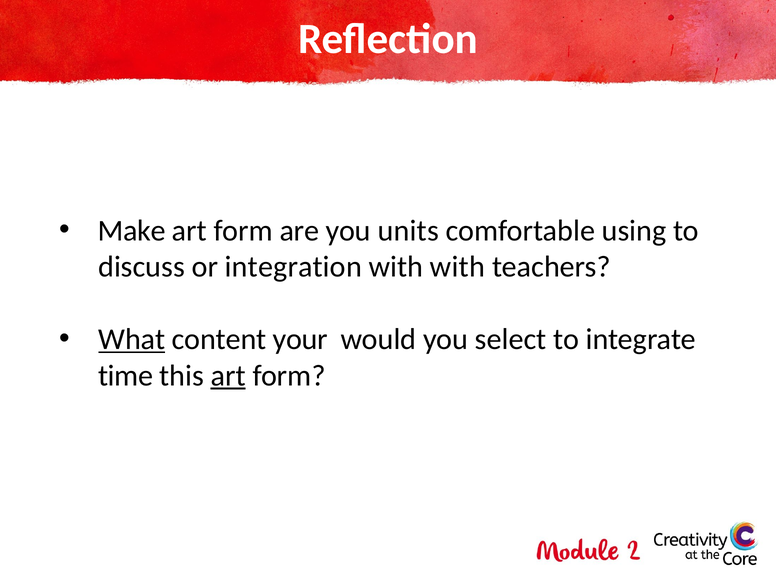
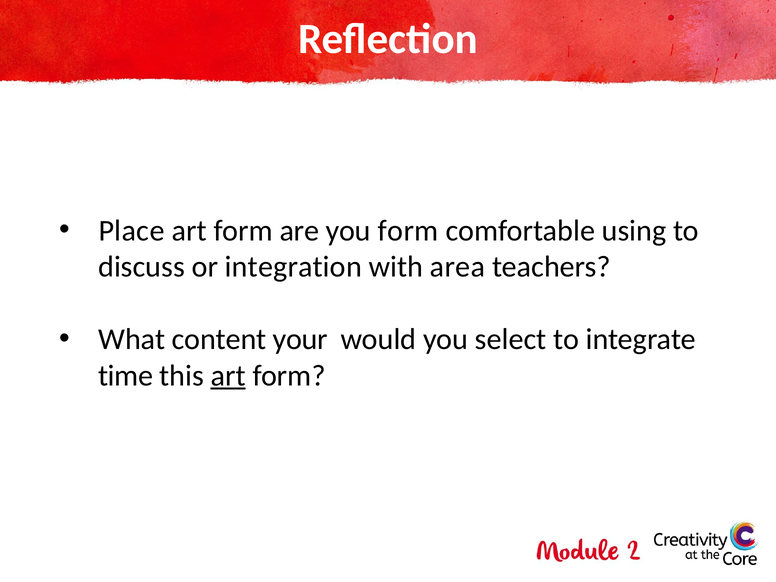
Make: Make -> Place
you units: units -> form
with with: with -> area
What underline: present -> none
